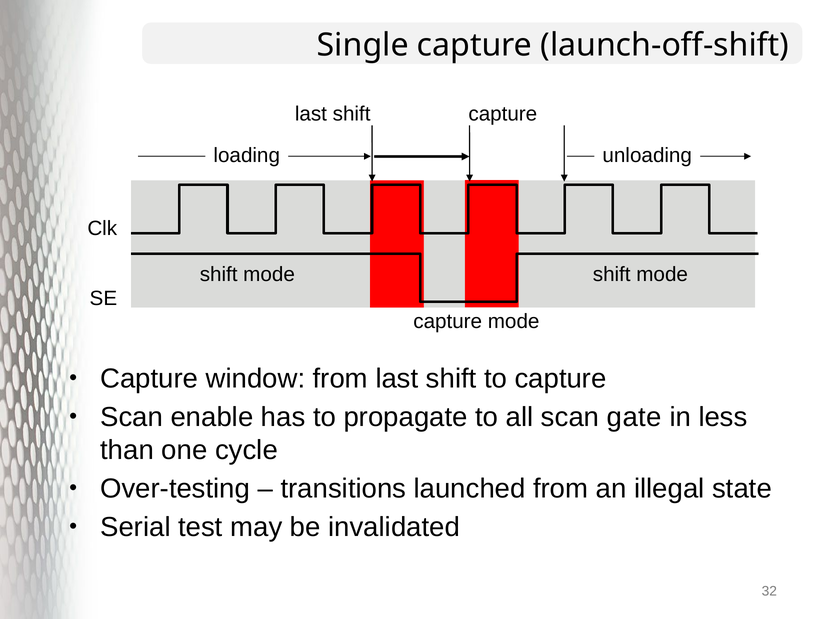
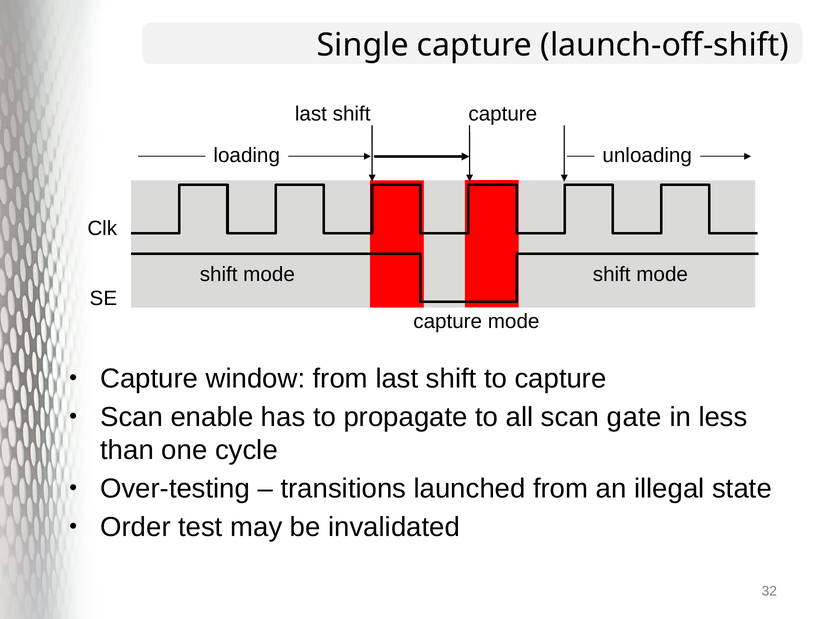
Serial: Serial -> Order
